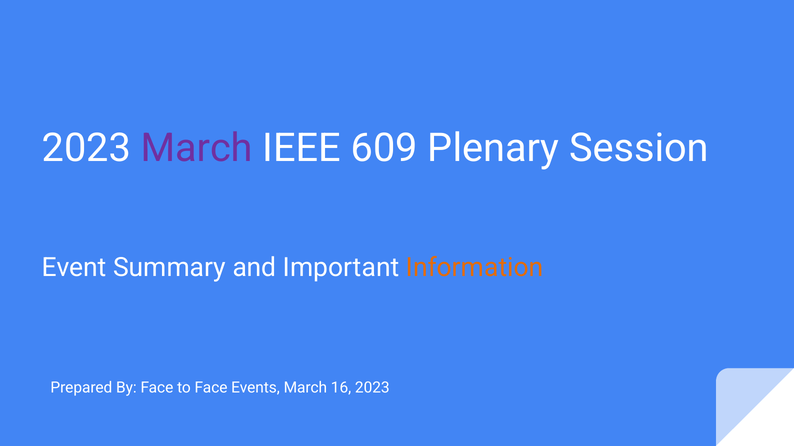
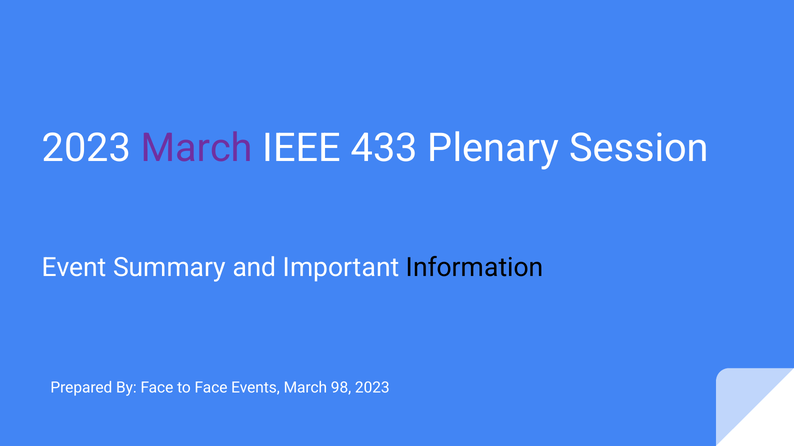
609: 609 -> 433
Information colour: orange -> black
16: 16 -> 98
